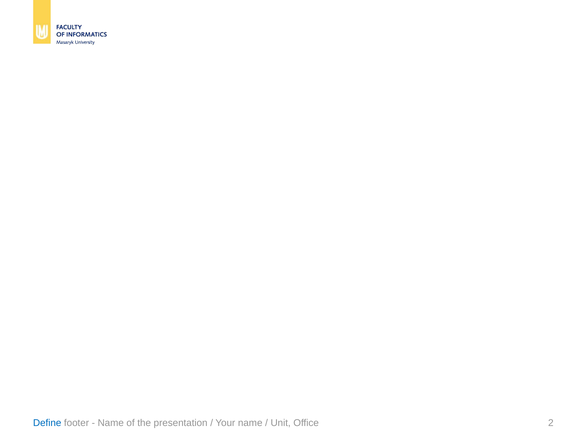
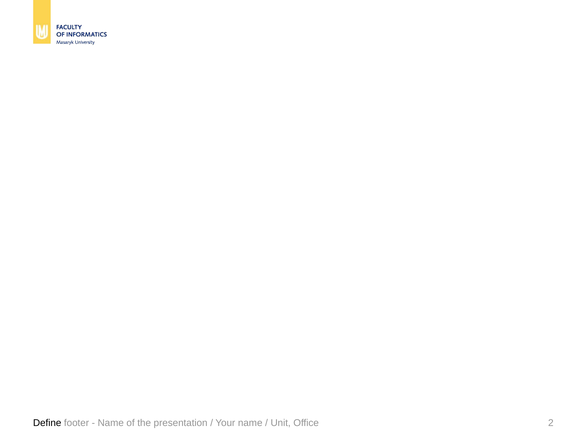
Define colour: blue -> black
